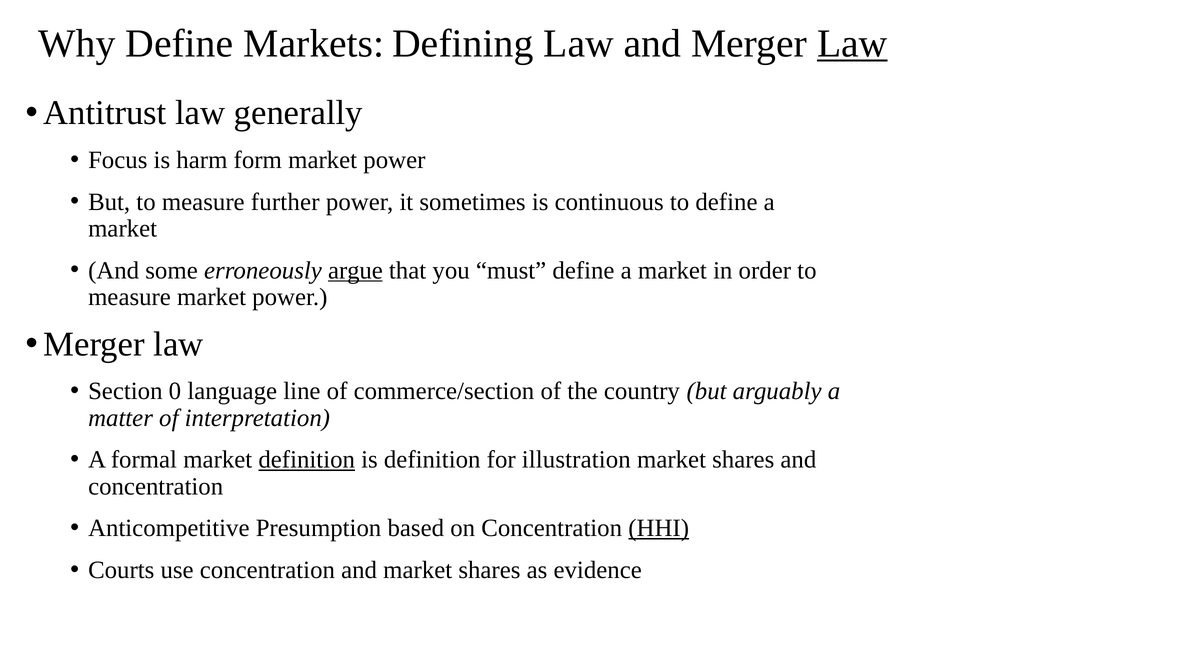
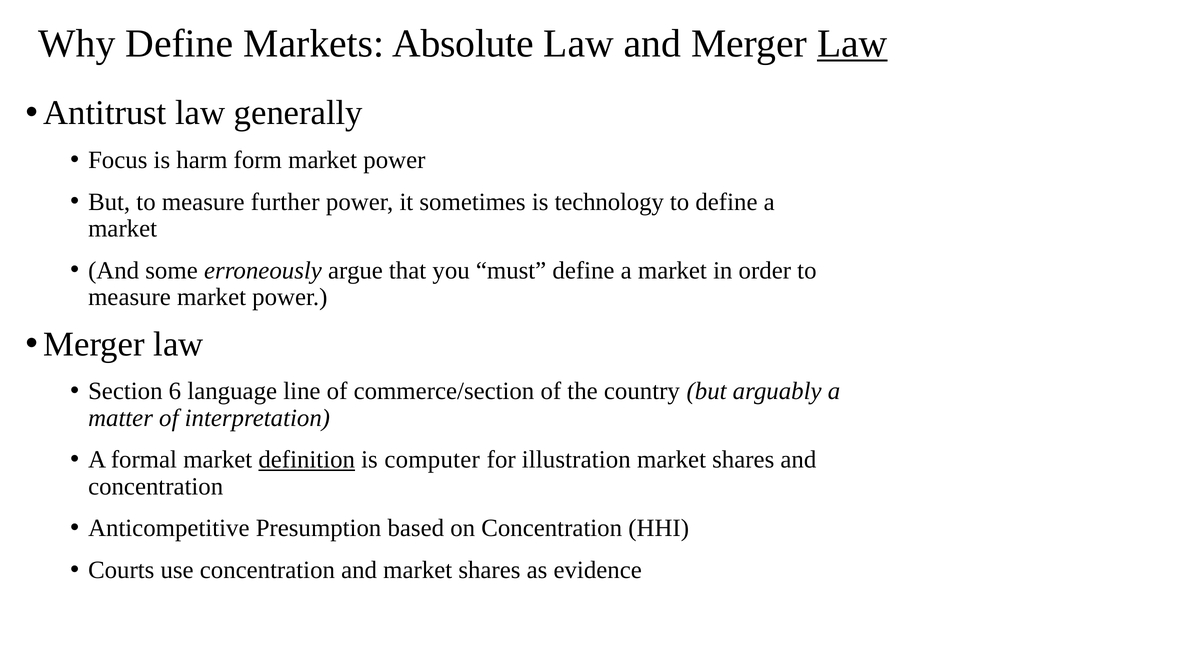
Defining: Defining -> Absolute
continuous: continuous -> technology
argue underline: present -> none
0: 0 -> 6
is definition: definition -> computer
HHI underline: present -> none
